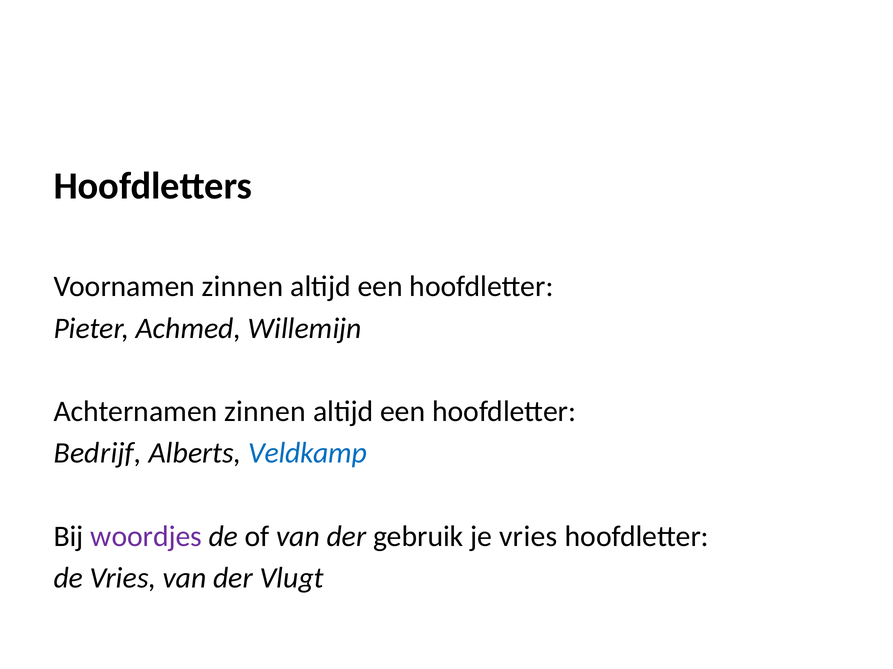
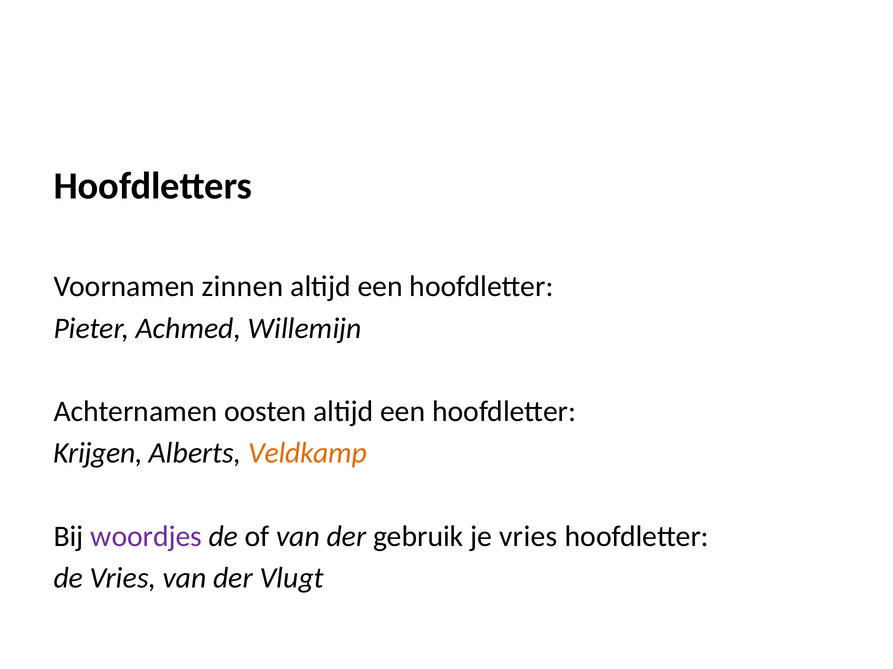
Achternamen zinnen: zinnen -> oosten
Bedrijf: Bedrijf -> Krijgen
Veldkamp colour: blue -> orange
